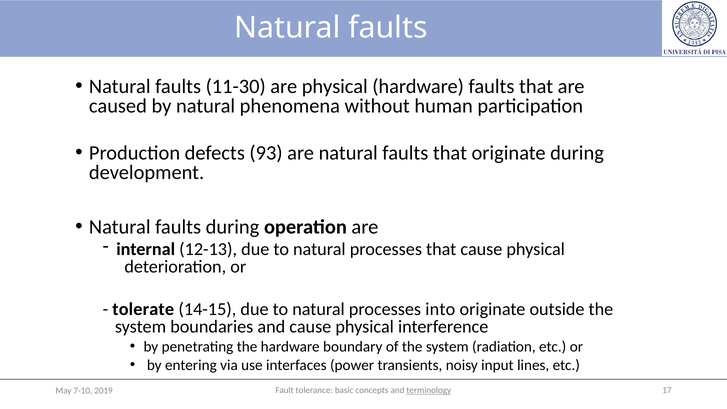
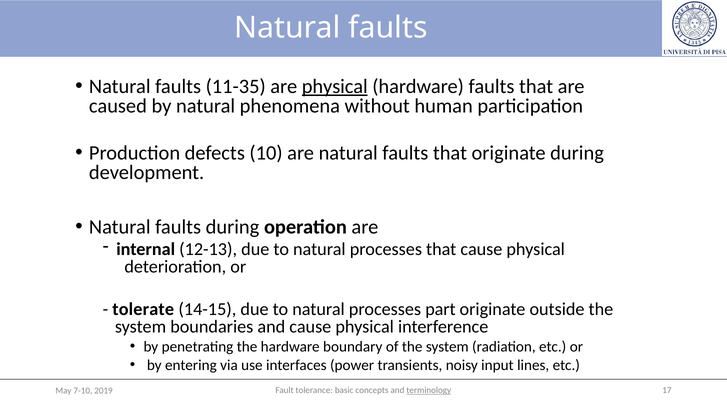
11-30: 11-30 -> 11-35
physical at (335, 86) underline: none -> present
93: 93 -> 10
into: into -> part
